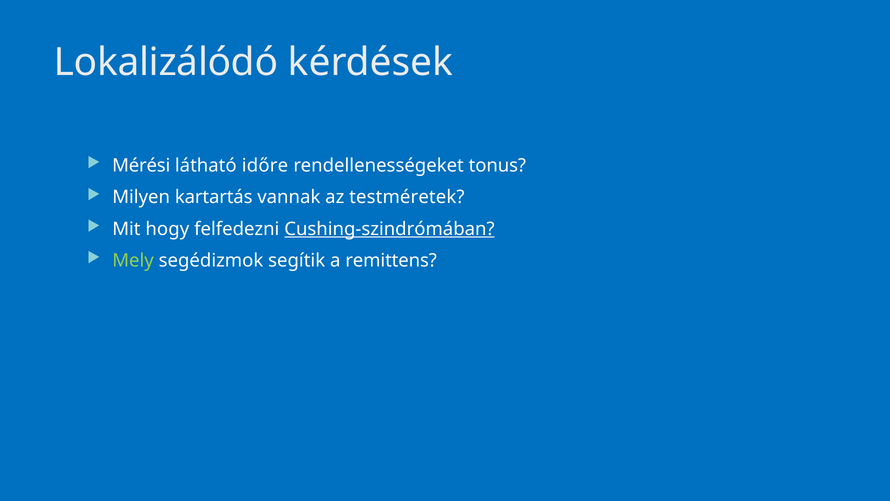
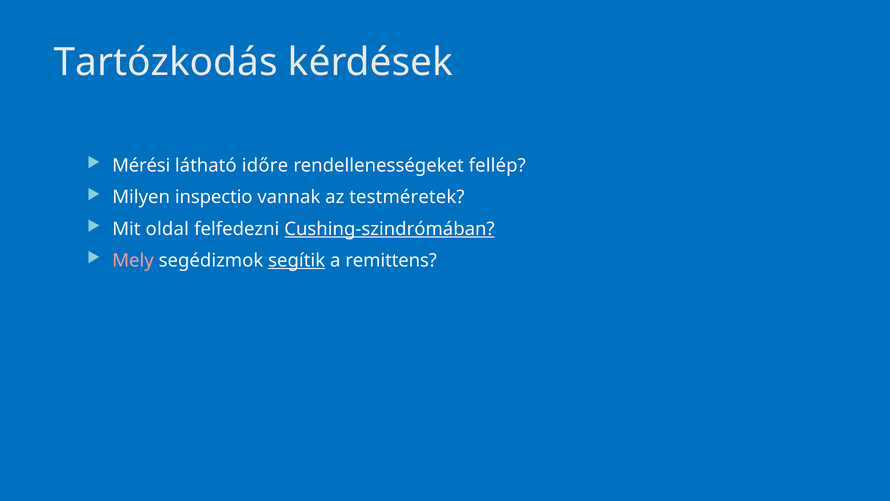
Lokalizálódó: Lokalizálódó -> Tartózkodás
tonus: tonus -> fellép
kartartás: kartartás -> inspectio
hogy: hogy -> oldal
Mely colour: light green -> pink
segítik underline: none -> present
